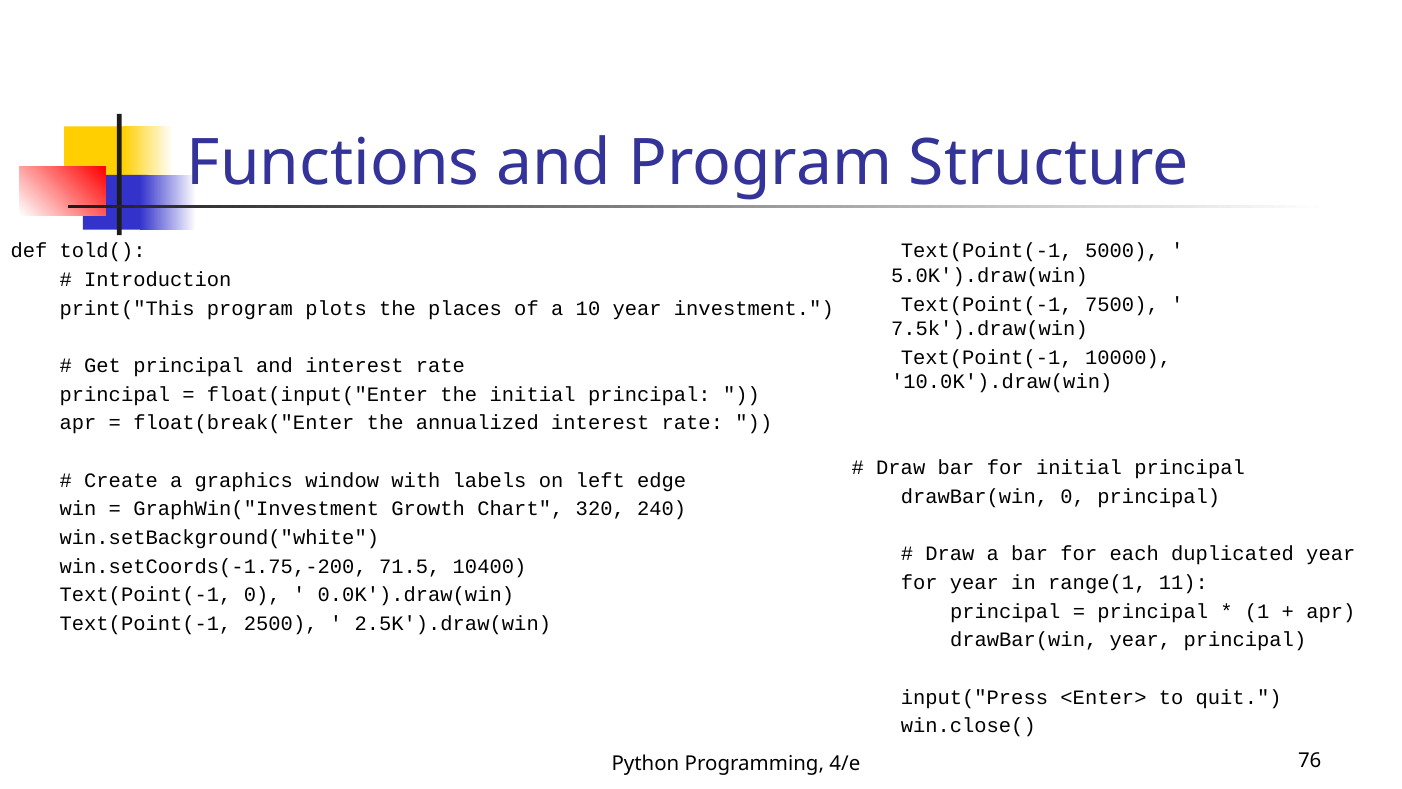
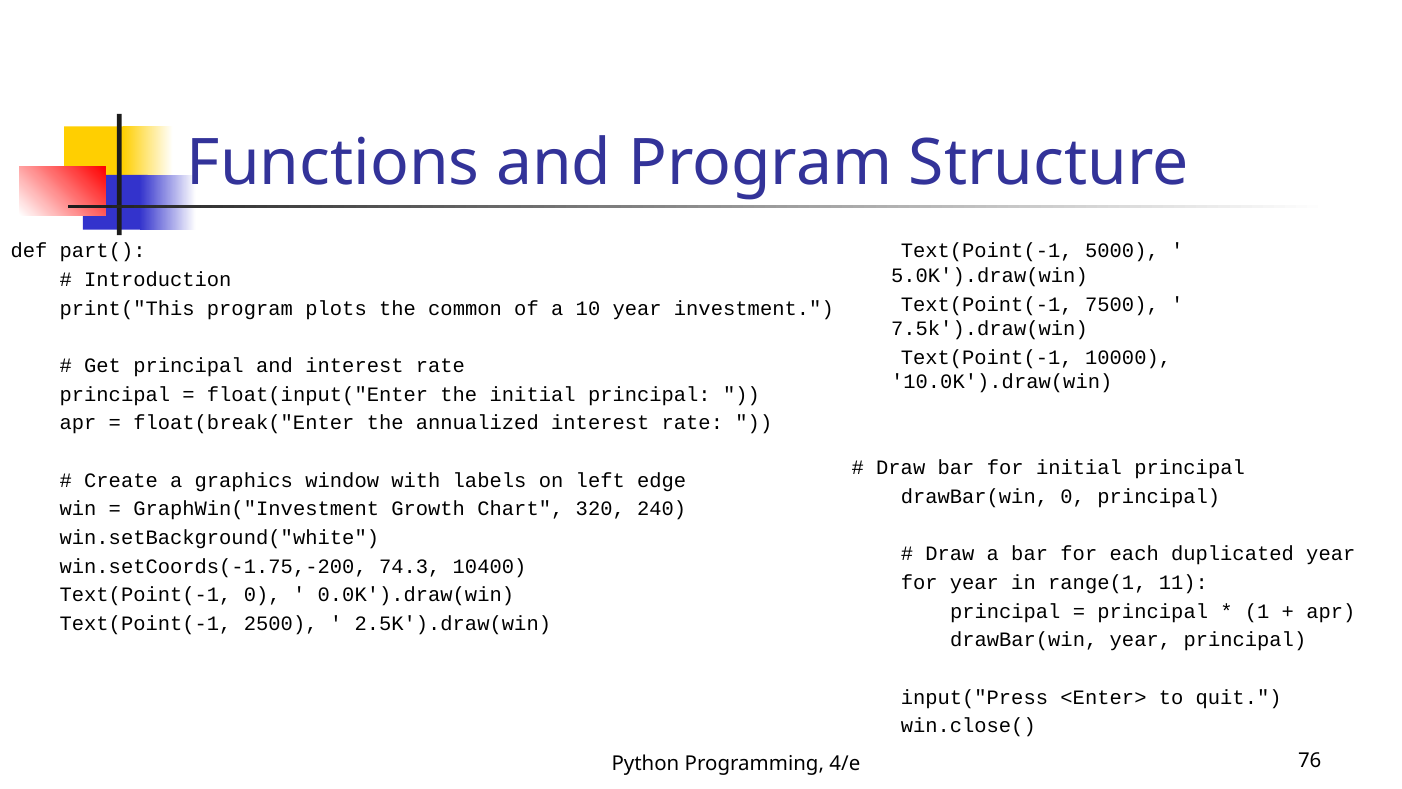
told(: told( -> part(
places: places -> common
71.5: 71.5 -> 74.3
